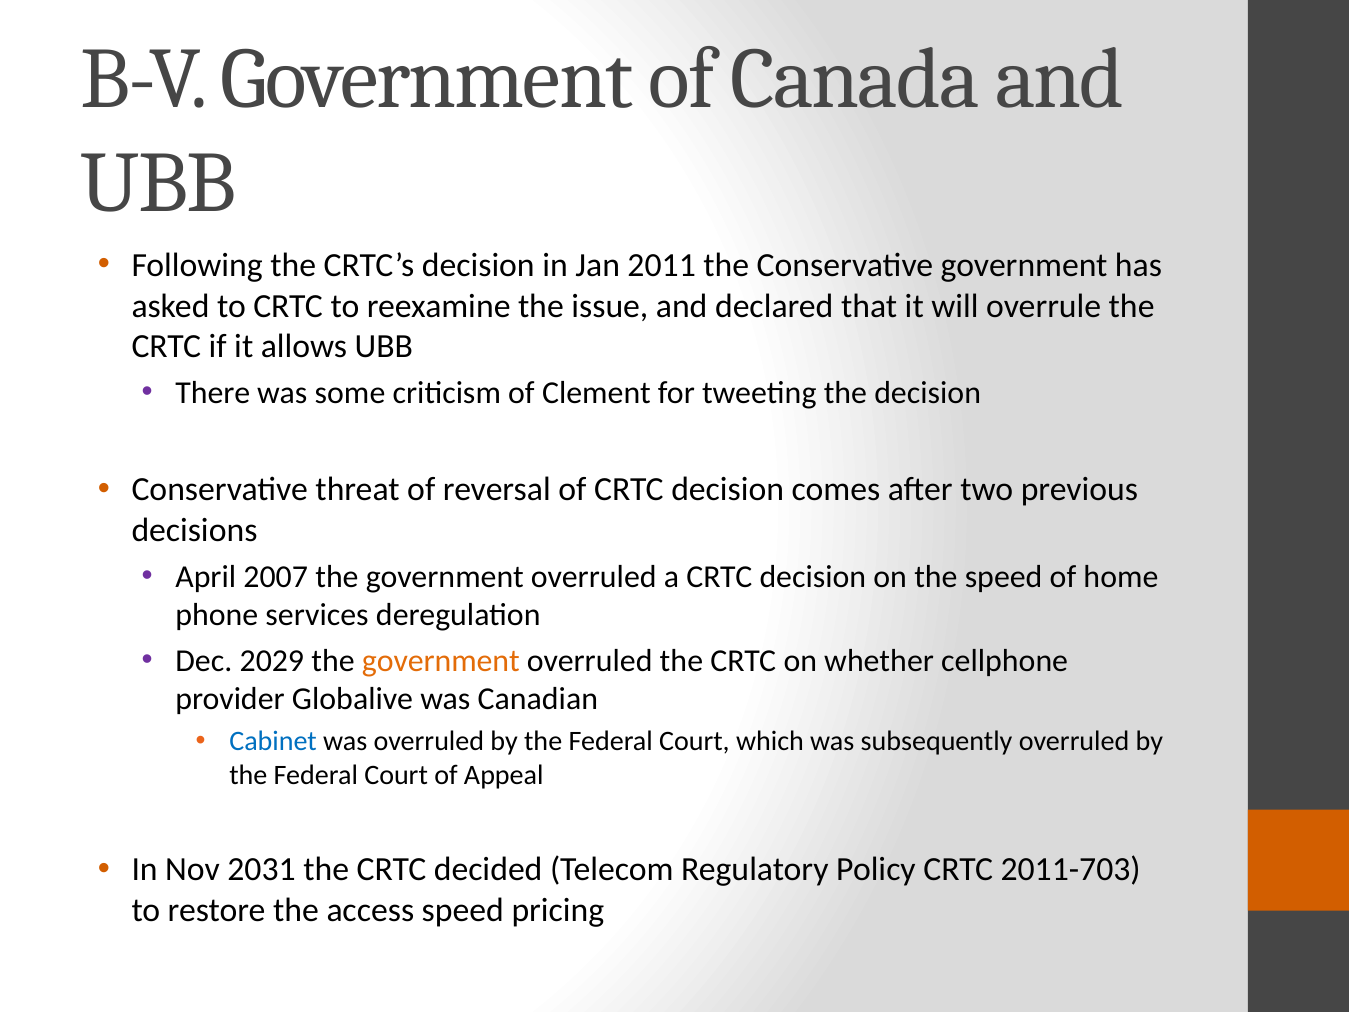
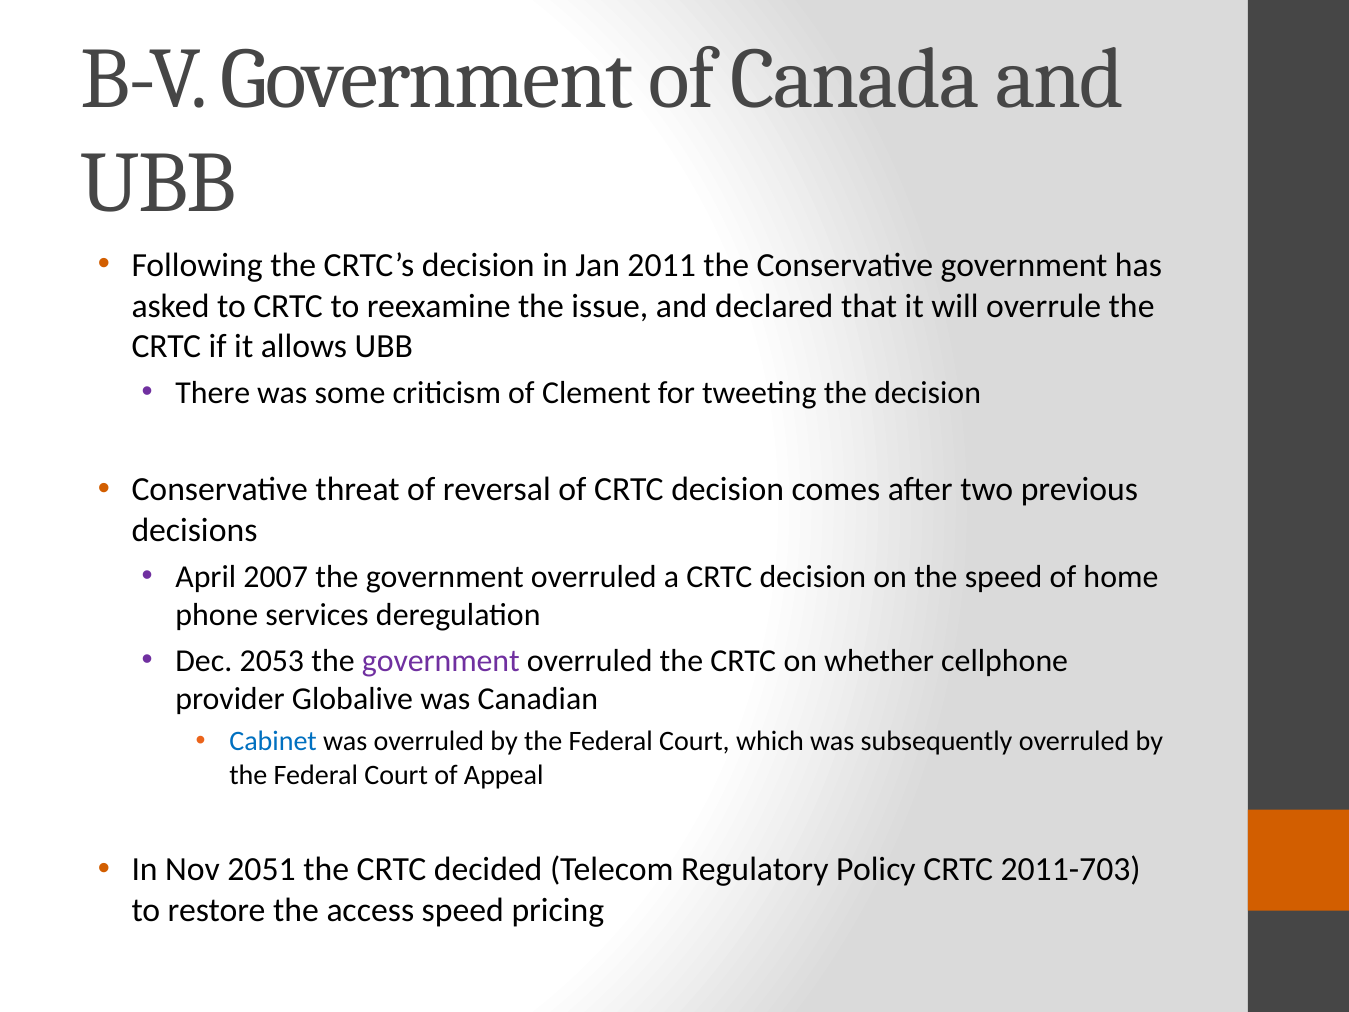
2029: 2029 -> 2053
government at (441, 661) colour: orange -> purple
2031: 2031 -> 2051
